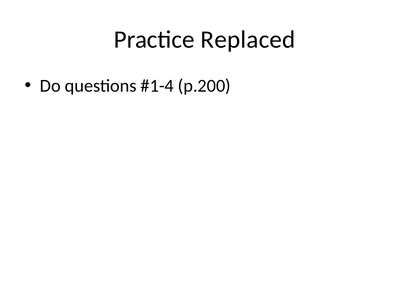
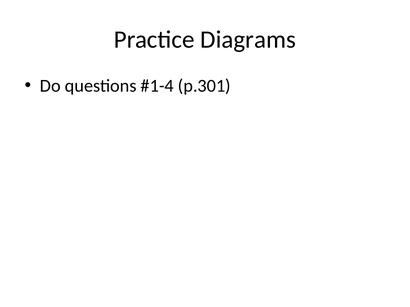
Replaced: Replaced -> Diagrams
p.200: p.200 -> p.301
